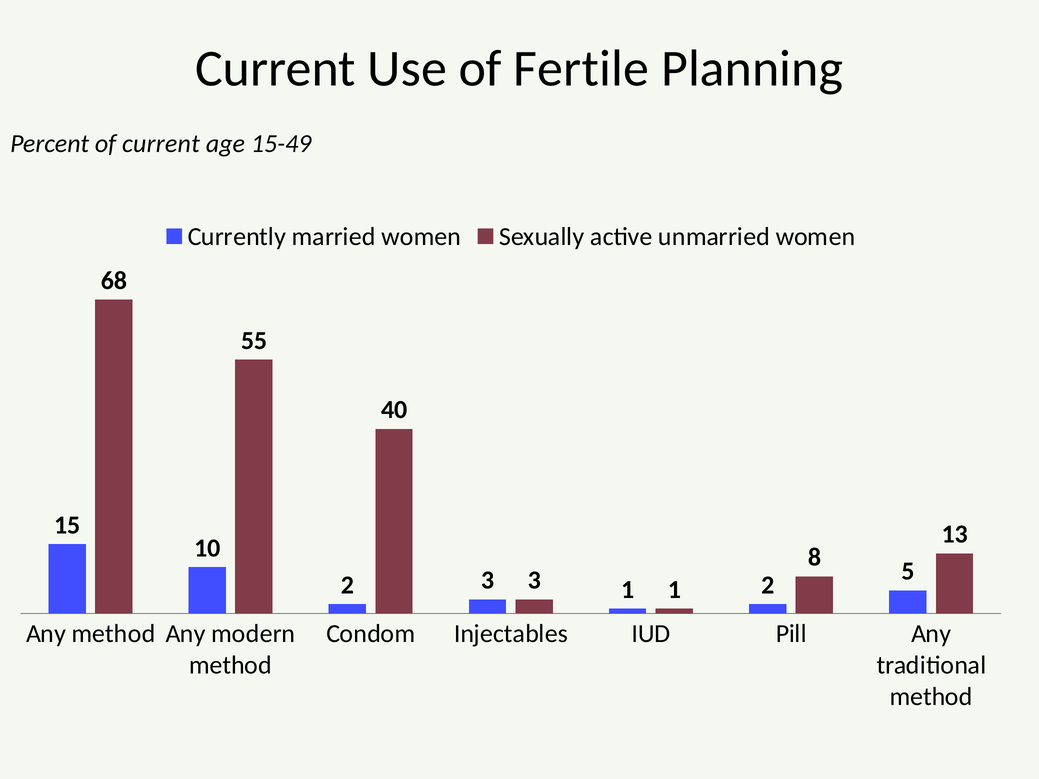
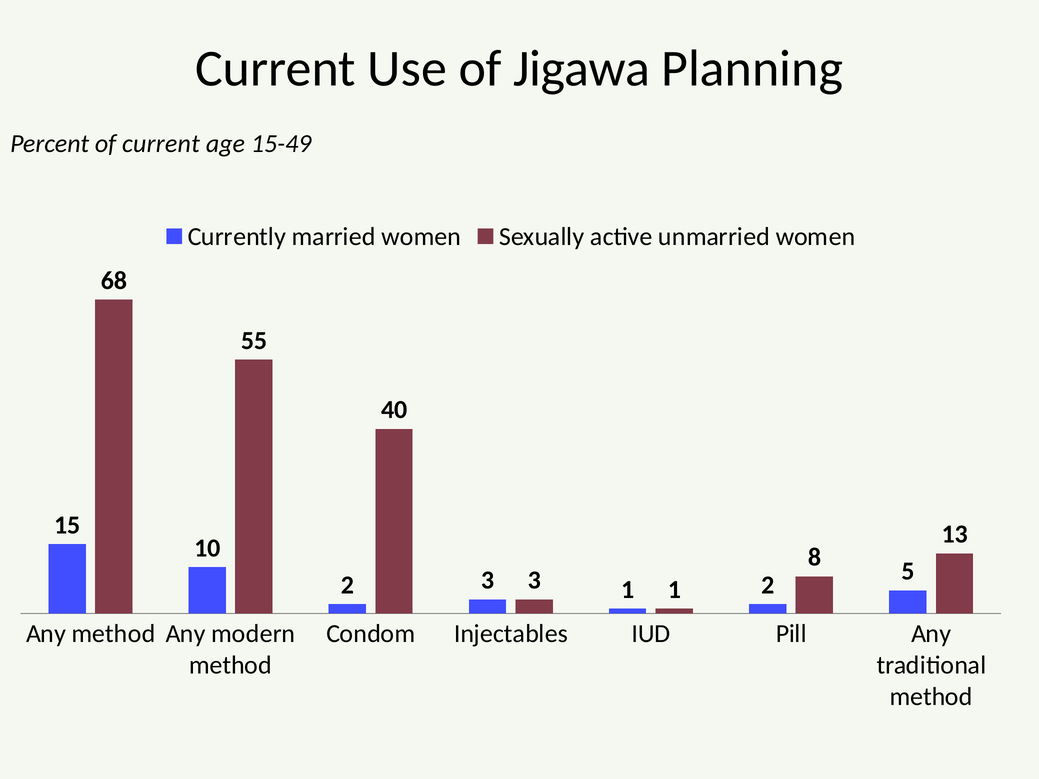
Fertile: Fertile -> Jigawa
